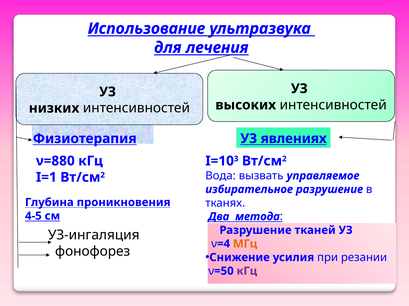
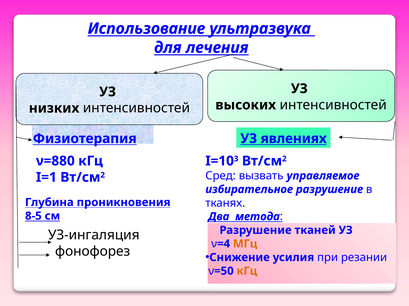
Вода: Вода -> Сред
4-5: 4-5 -> 8-5
кГц at (247, 272) colour: purple -> orange
